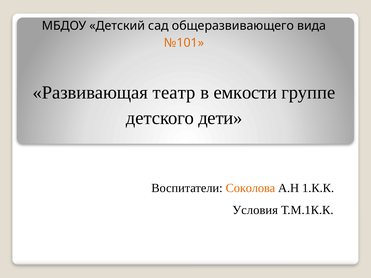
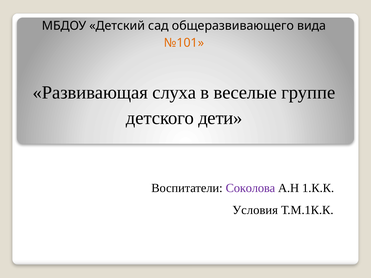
театр: театр -> слуха
емкости: емкости -> веселые
Соколова colour: orange -> purple
